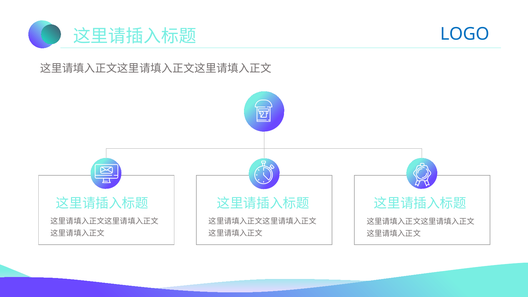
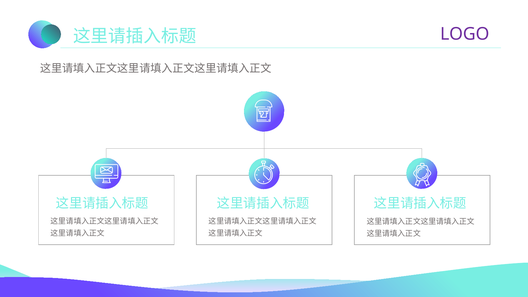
LOGO colour: blue -> purple
